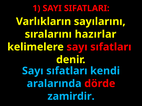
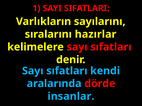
zamirdir: zamirdir -> insanlar
